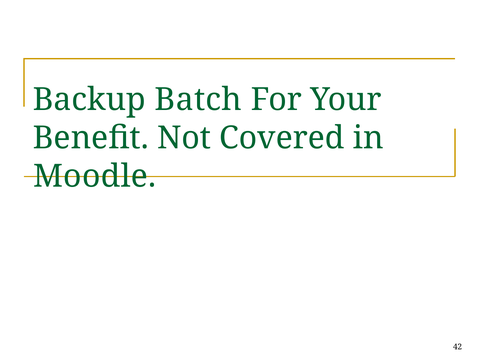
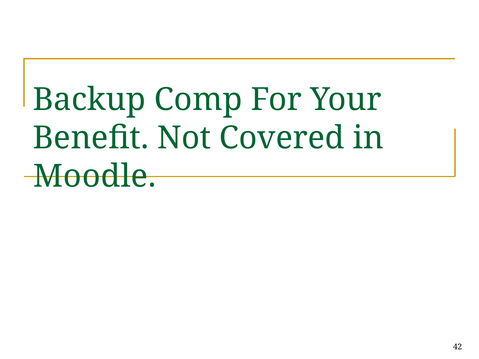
Batch: Batch -> Comp
